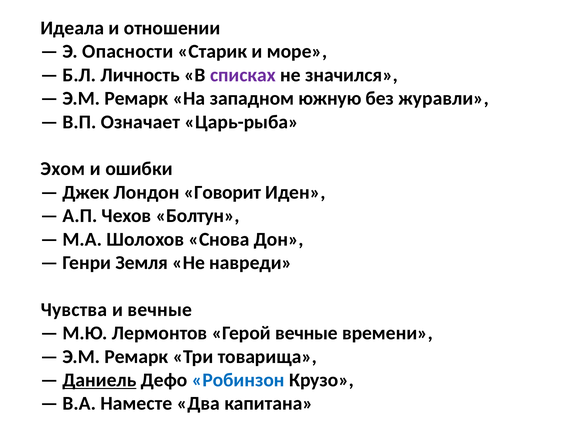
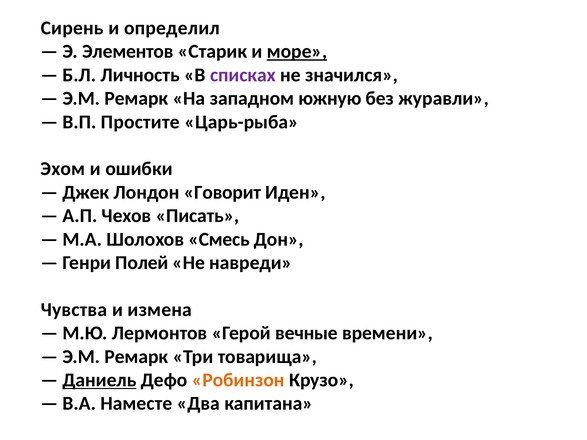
Идеала: Идеала -> Сирень
отношении: отношении -> определил
Опасности: Опасности -> Элементов
море underline: none -> present
Означает: Означает -> Простите
Болтун: Болтун -> Писать
Снова: Снова -> Смесь
Земля: Земля -> Полей
и вечные: вечные -> измена
Робинзон colour: blue -> orange
